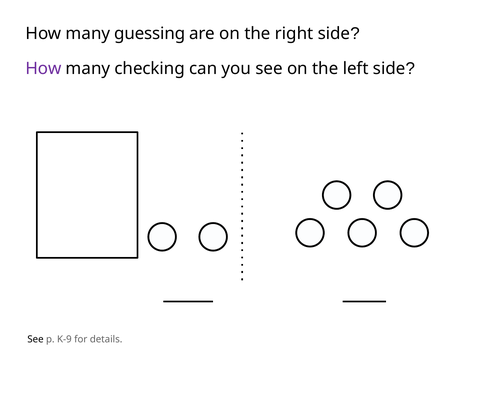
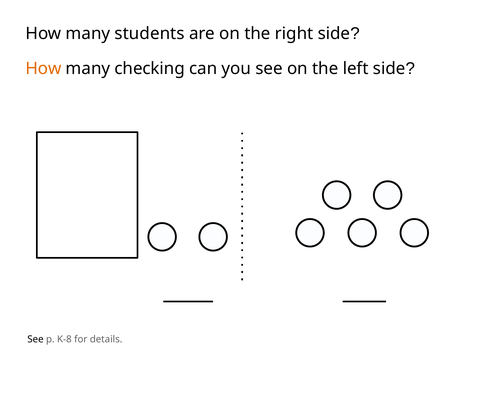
guessing: guessing -> students
How at (43, 69) colour: purple -> orange
K-9: K-9 -> K-8
